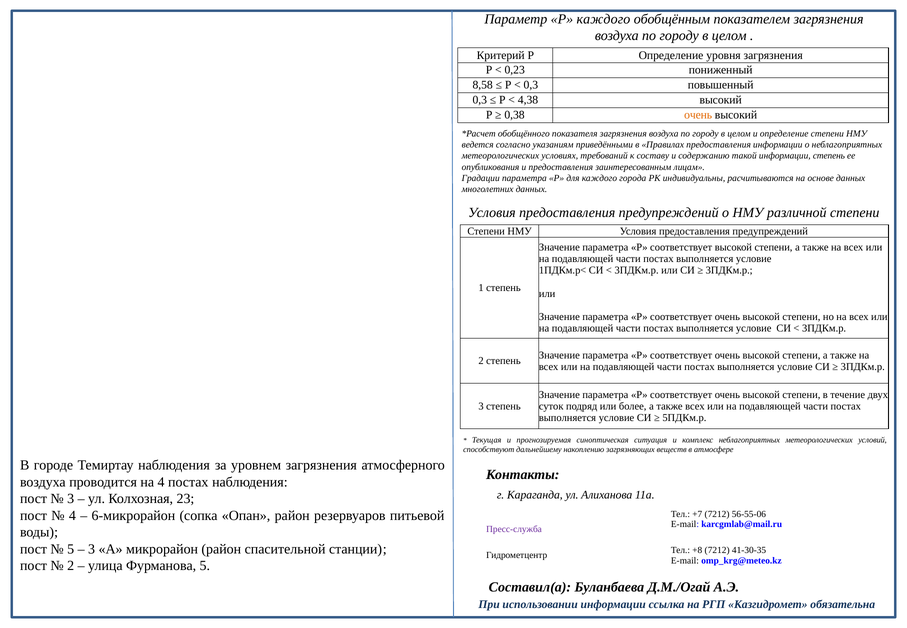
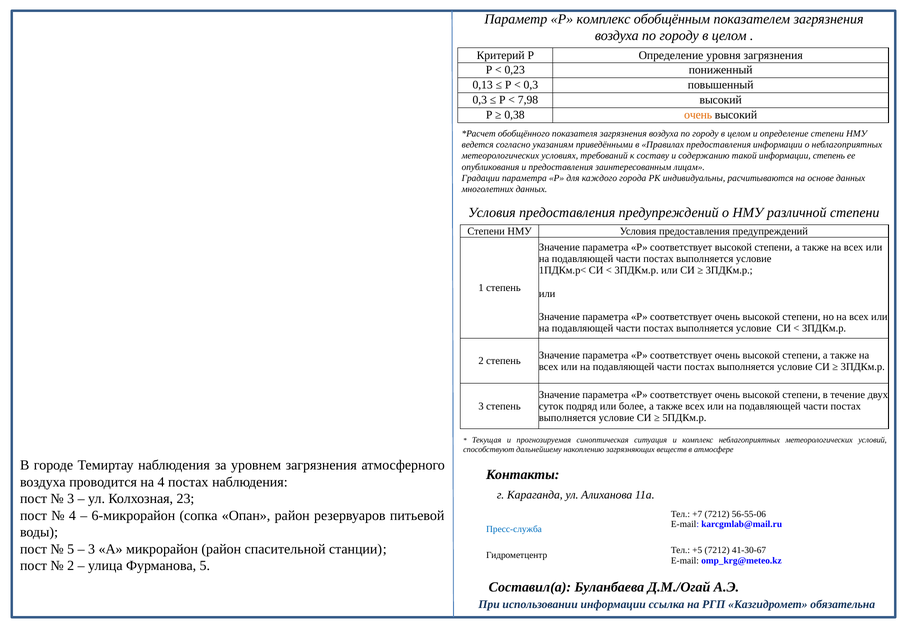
Р каждого: каждого -> комплекс
8,58: 8,58 -> 0,13
4,38: 4,38 -> 7,98
Пресс-служба colour: purple -> blue
+8: +8 -> +5
41-30-35: 41-30-35 -> 41-30-67
